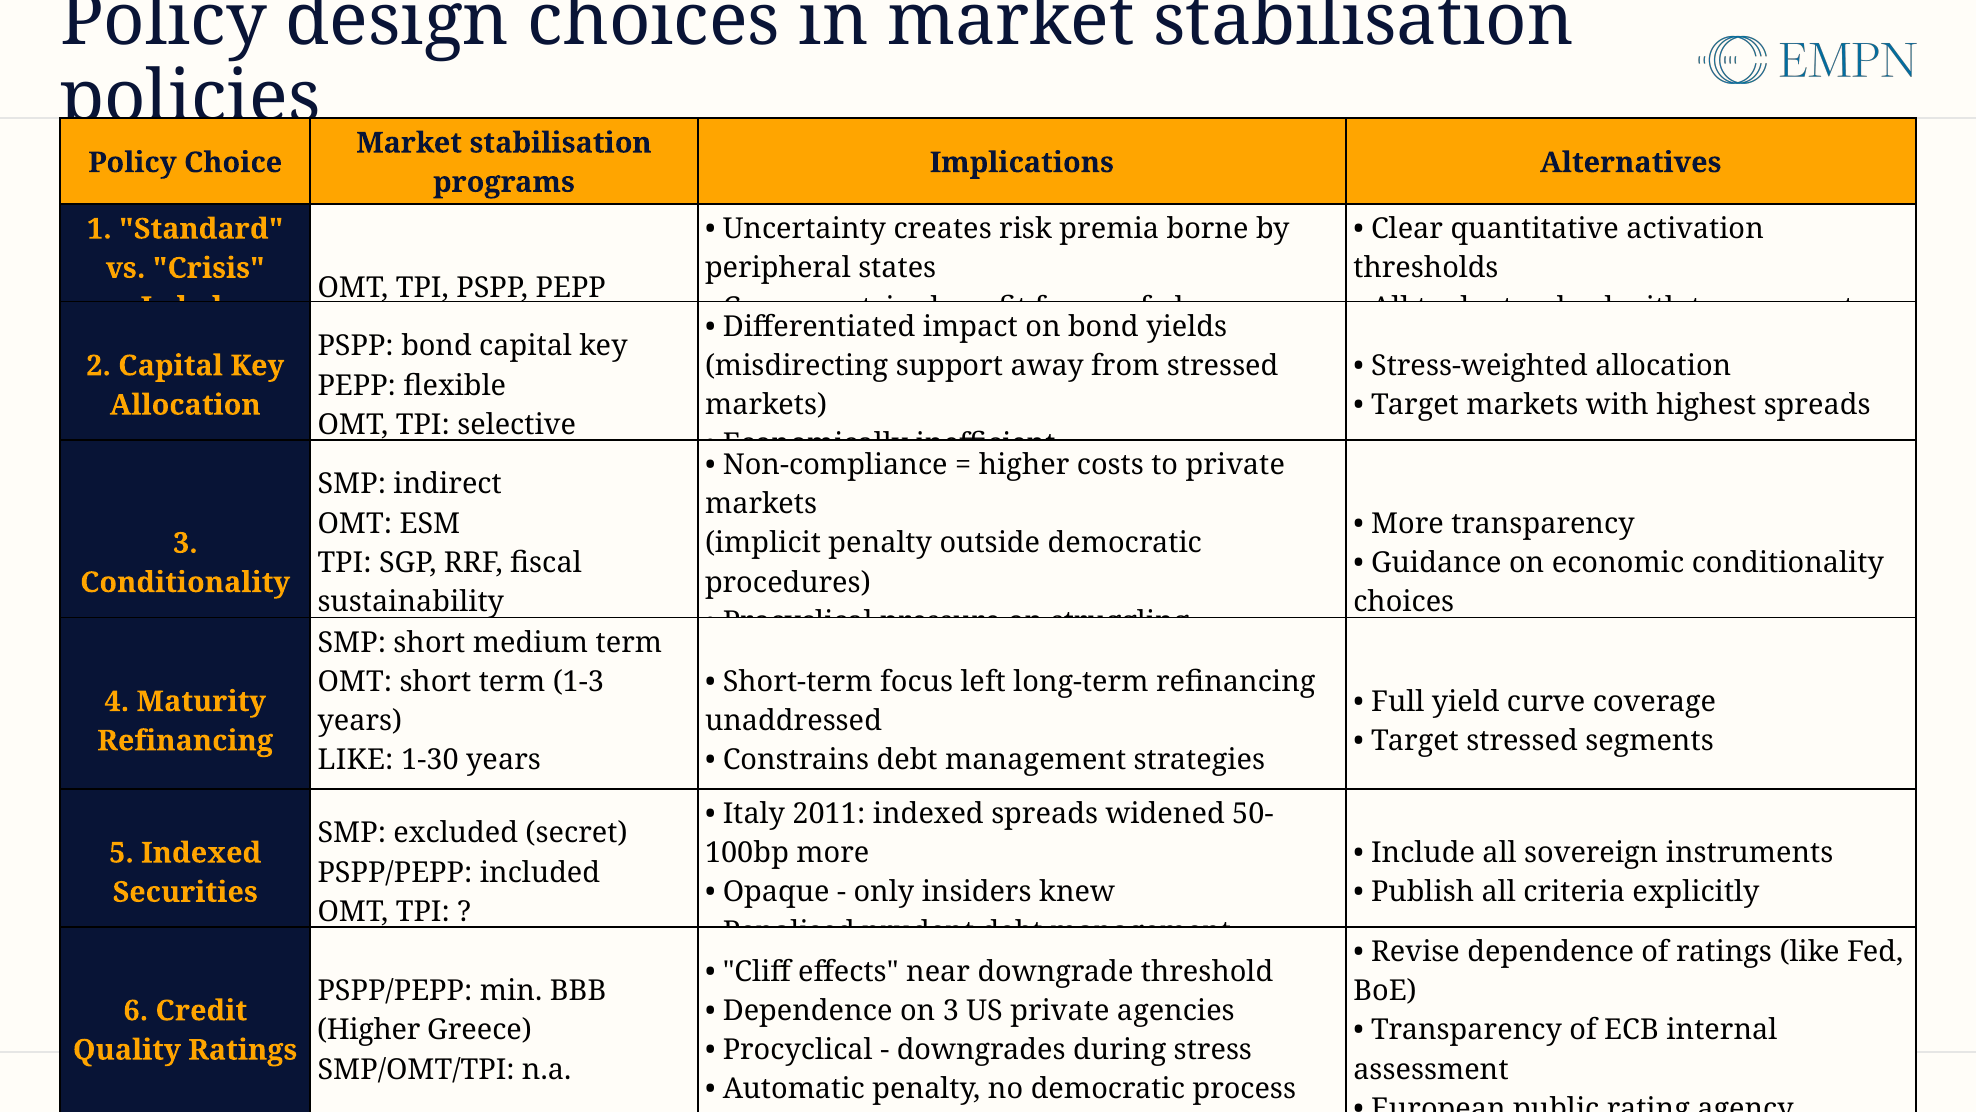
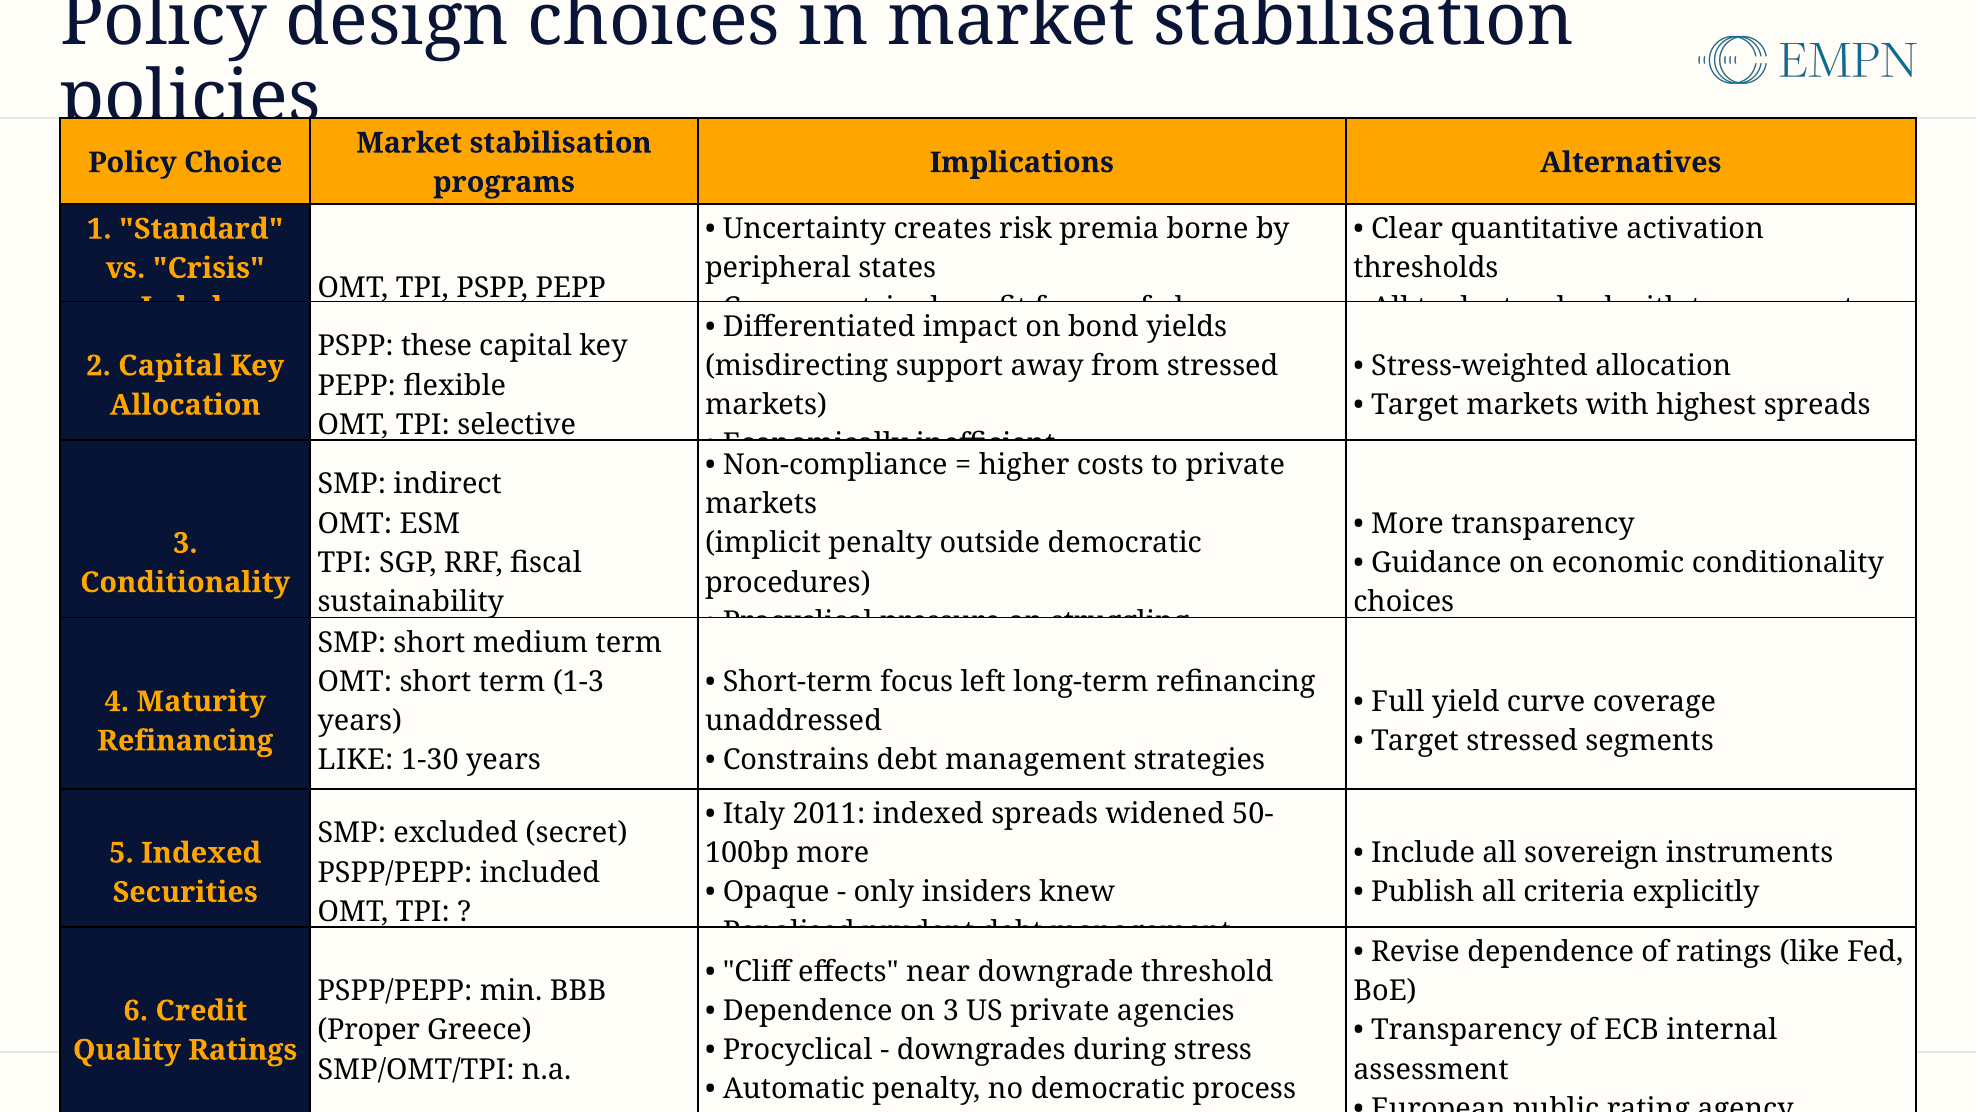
PSPP bond: bond -> these
Higher at (369, 1030): Higher -> Proper
